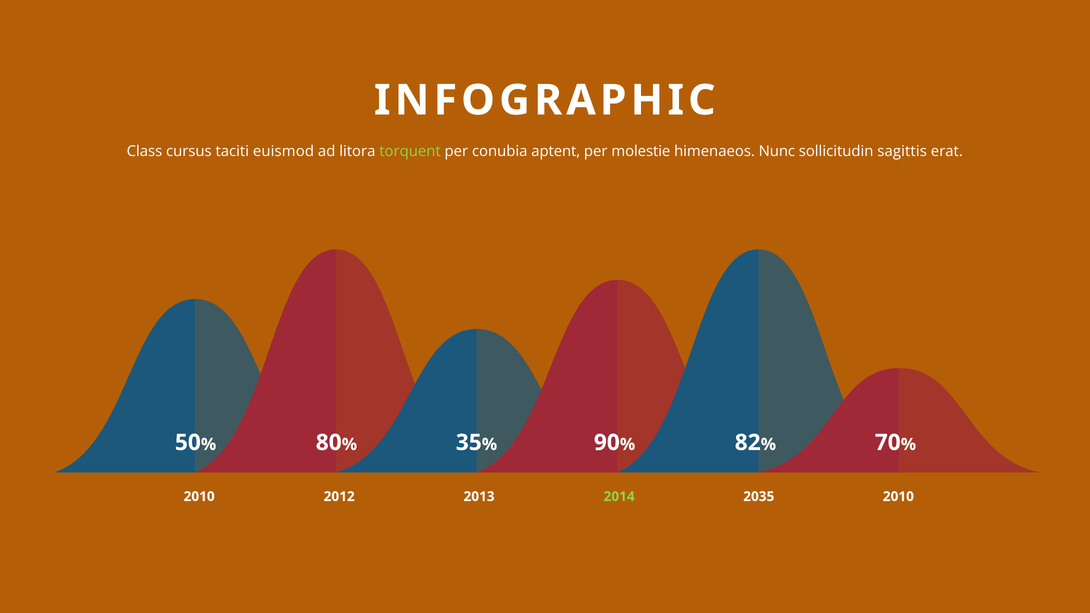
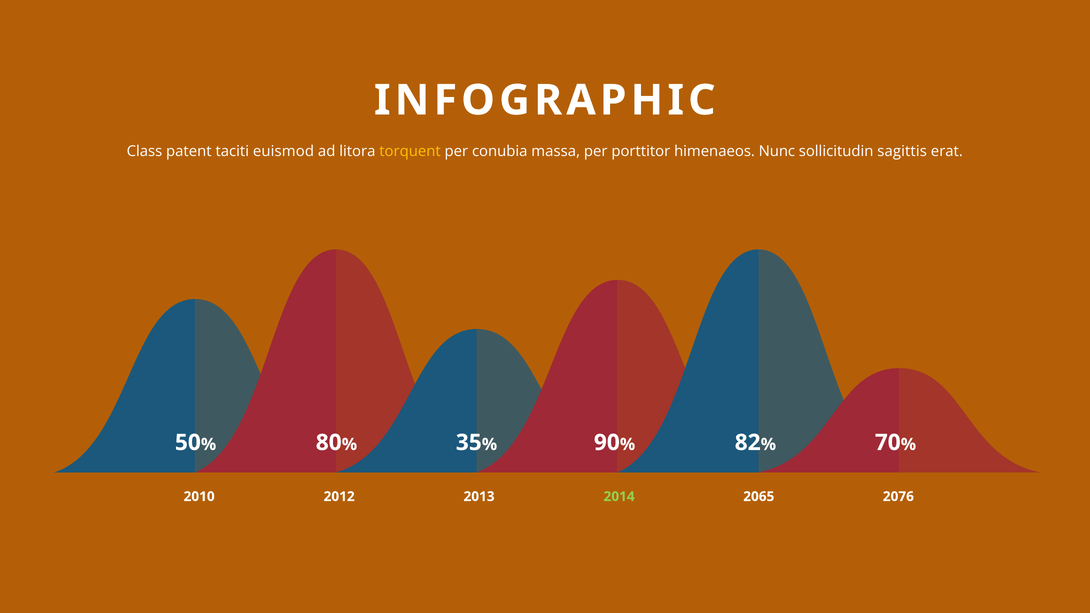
cursus: cursus -> patent
torquent colour: light green -> yellow
aptent: aptent -> massa
molestie: molestie -> porttitor
2035: 2035 -> 2065
2013 2010: 2010 -> 2076
